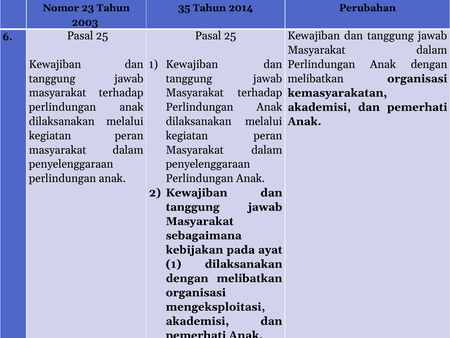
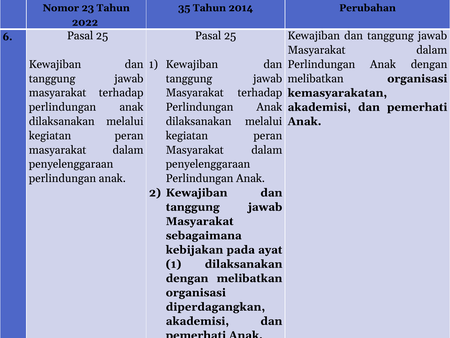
2003: 2003 -> 2022
mengeksploitasi: mengeksploitasi -> diperdagangkan
